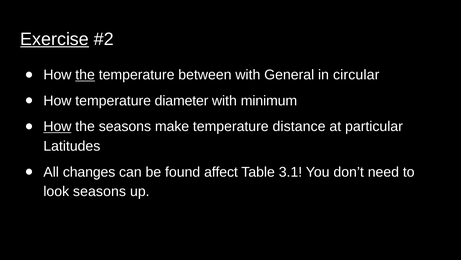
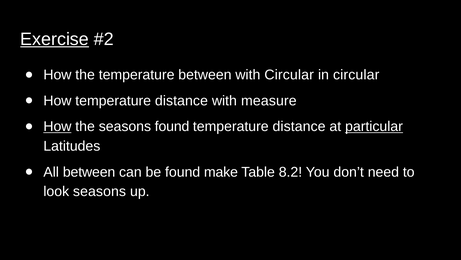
the at (85, 75) underline: present -> none
with General: General -> Circular
How temperature diameter: diameter -> distance
minimum: minimum -> measure
seasons make: make -> found
particular underline: none -> present
All changes: changes -> between
affect: affect -> make
3.1: 3.1 -> 8.2
